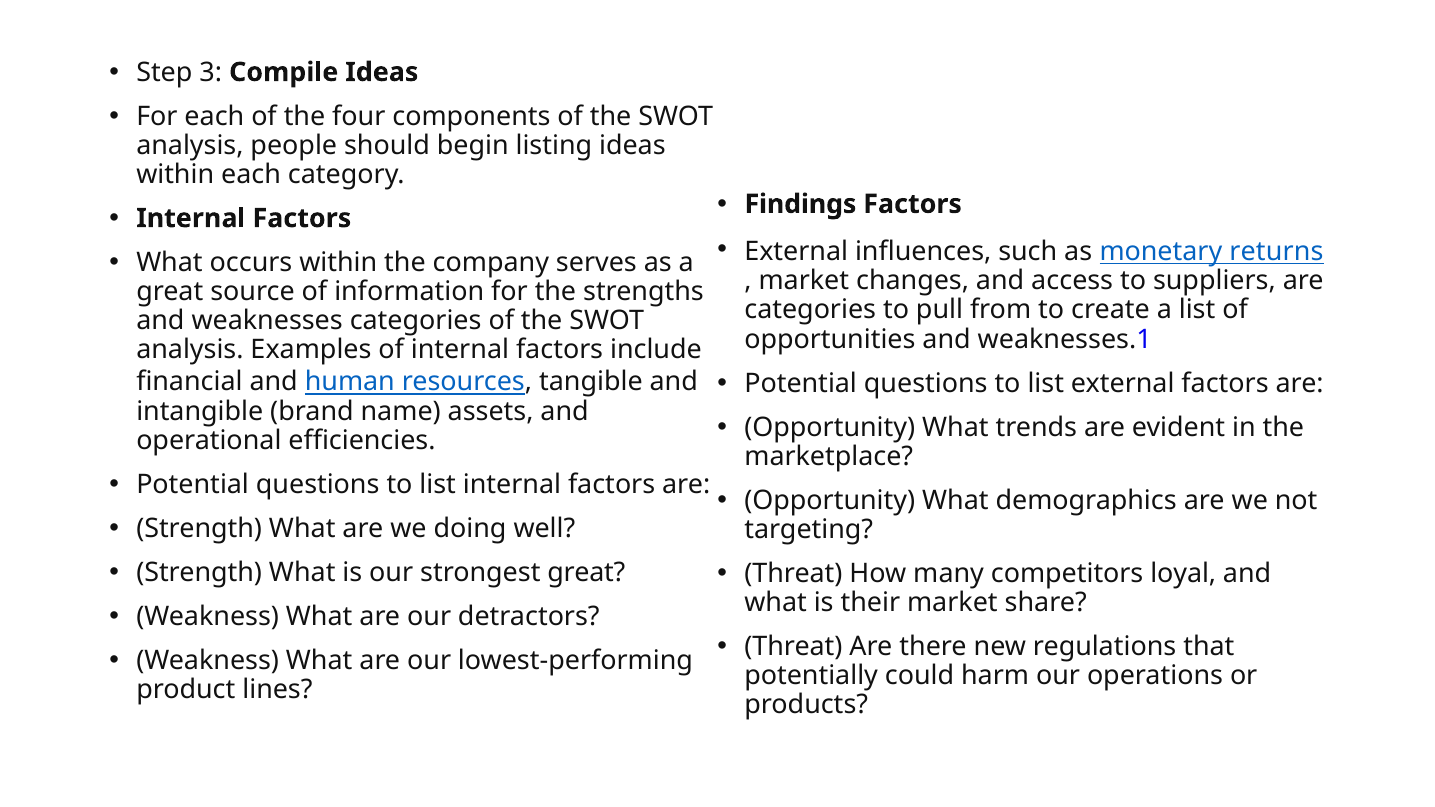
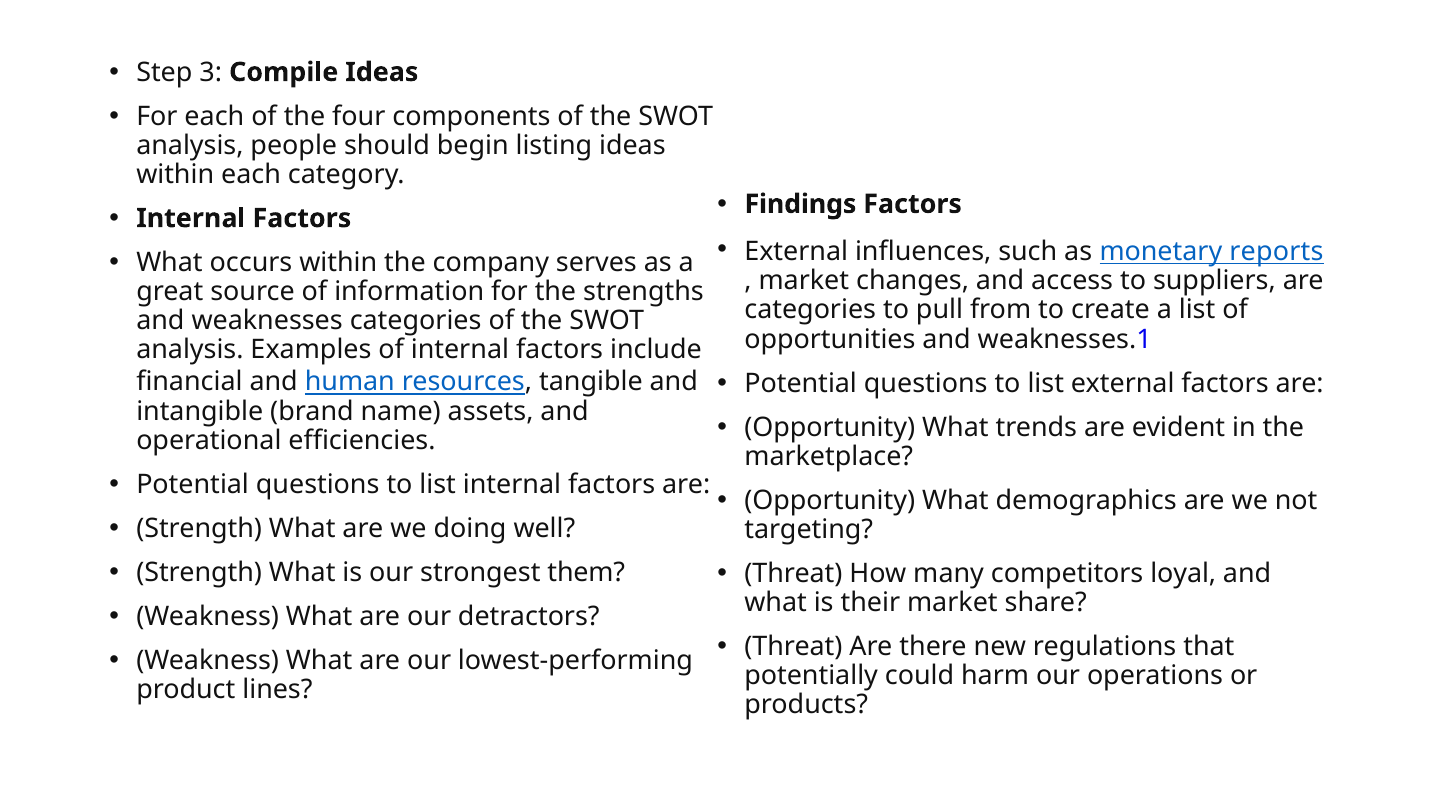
returns: returns -> reports
strongest great: great -> them
